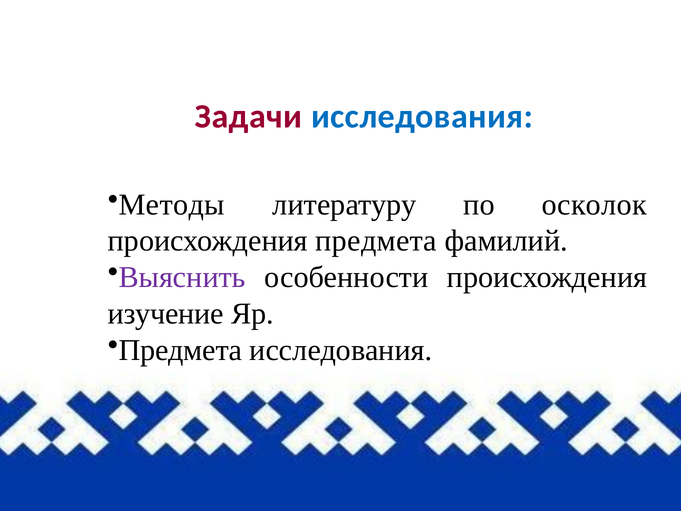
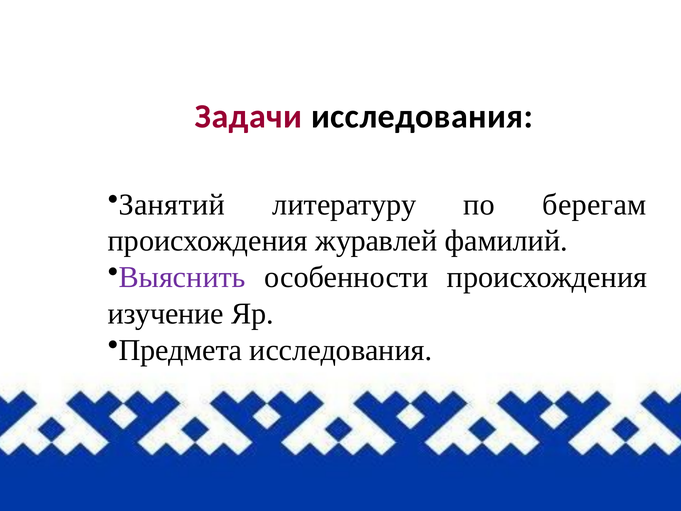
исследования at (422, 117) colour: blue -> black
Методы: Методы -> Занятий
осколок: осколок -> берегам
происхождения предмета: предмета -> журавлей
